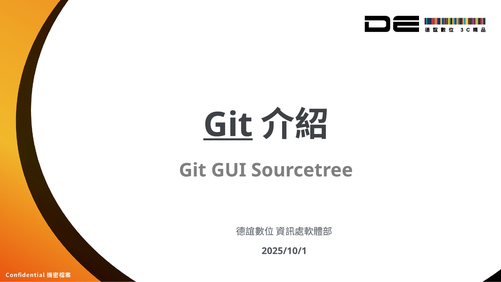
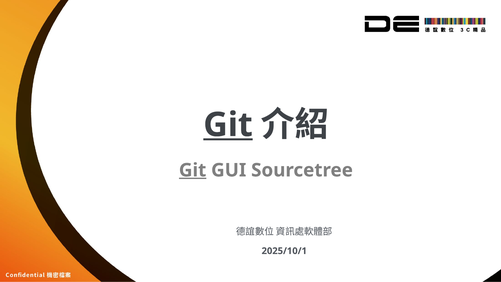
Git at (193, 170) underline: none -> present
